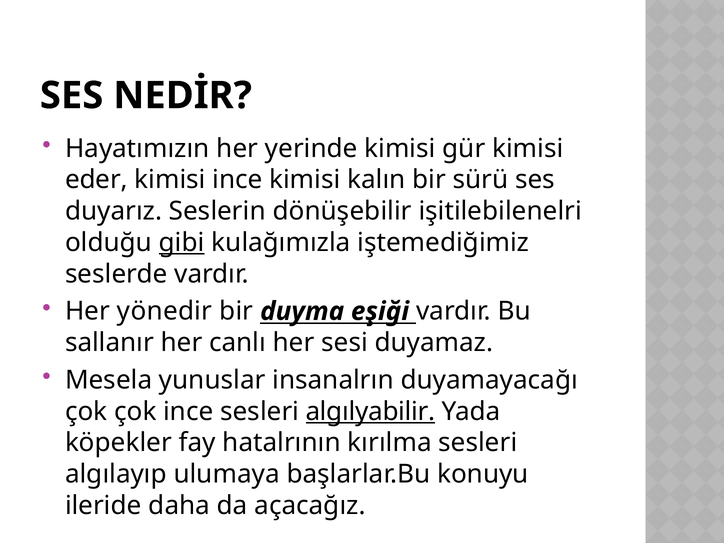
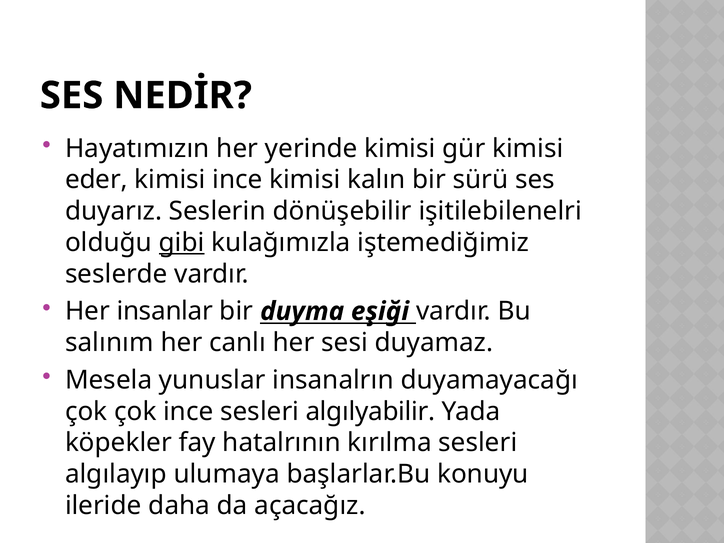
yönedir: yönedir -> insanlar
sallanır: sallanır -> salınım
algılyabilir underline: present -> none
